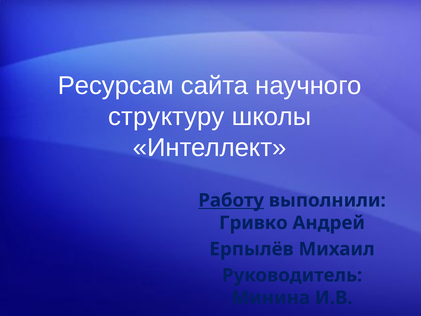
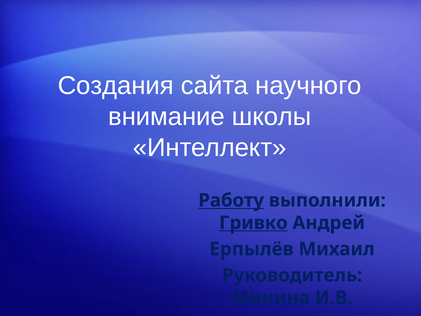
Ресурсам: Ресурсам -> Создания
структуру: структуру -> внимание
Гривко underline: none -> present
